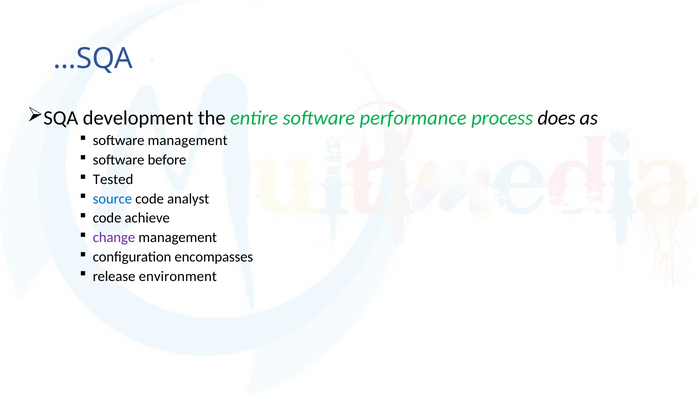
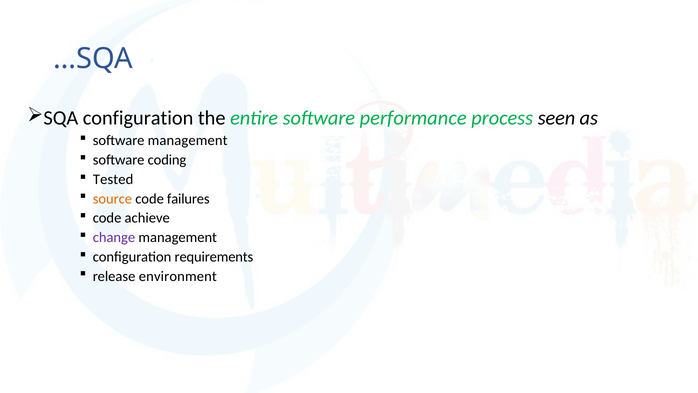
SQA development: development -> configuration
does: does -> seen
before: before -> coding
source colour: blue -> orange
analyst: analyst -> failures
encompasses: encompasses -> requirements
